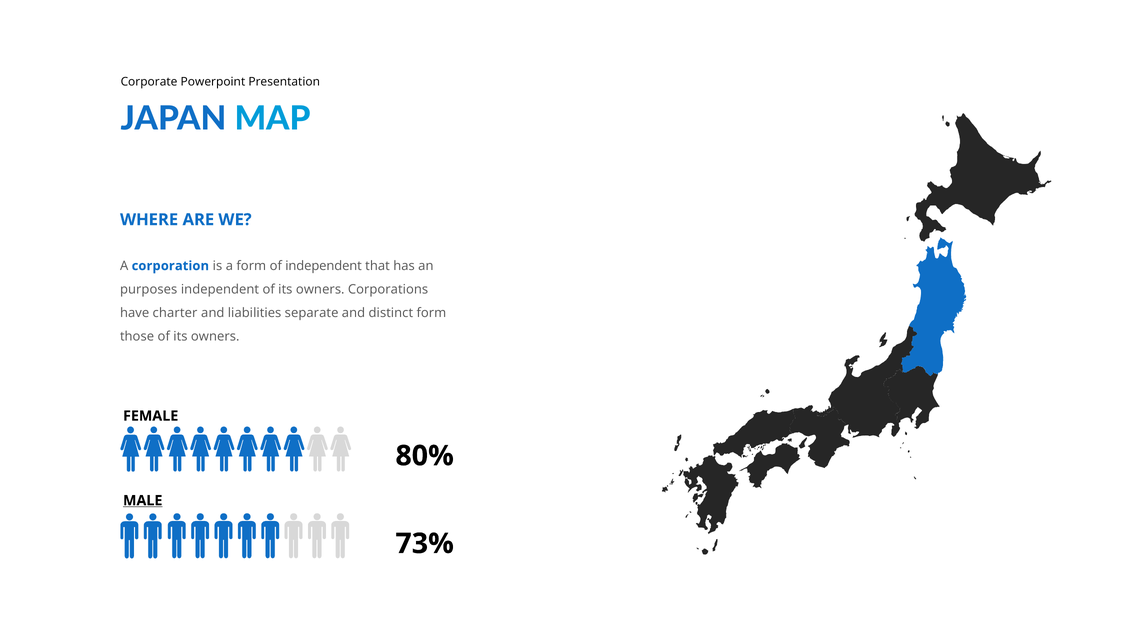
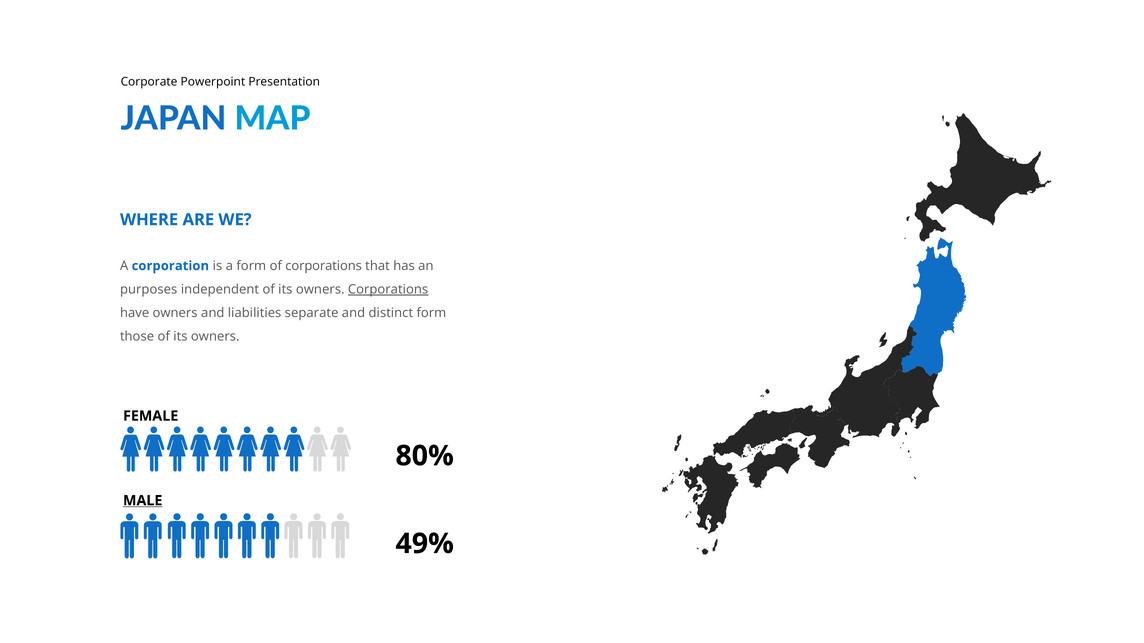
of independent: independent -> corporations
Corporations at (388, 290) underline: none -> present
have charter: charter -> owners
73%: 73% -> 49%
